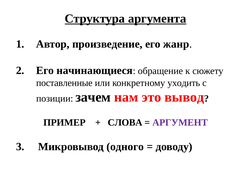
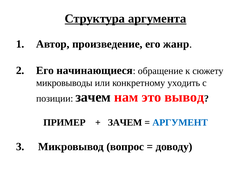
поставленные: поставленные -> микровыводы
СЛОВА at (125, 123): СЛОВА -> ЗАЧЕМ
АРГУМЕНТ colour: purple -> blue
одного: одного -> вопрос
